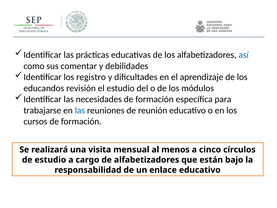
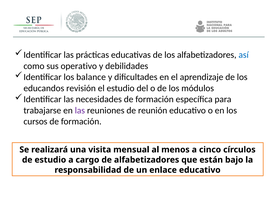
comentar: comentar -> operativo
registro: registro -> balance
las at (80, 110) colour: blue -> purple
